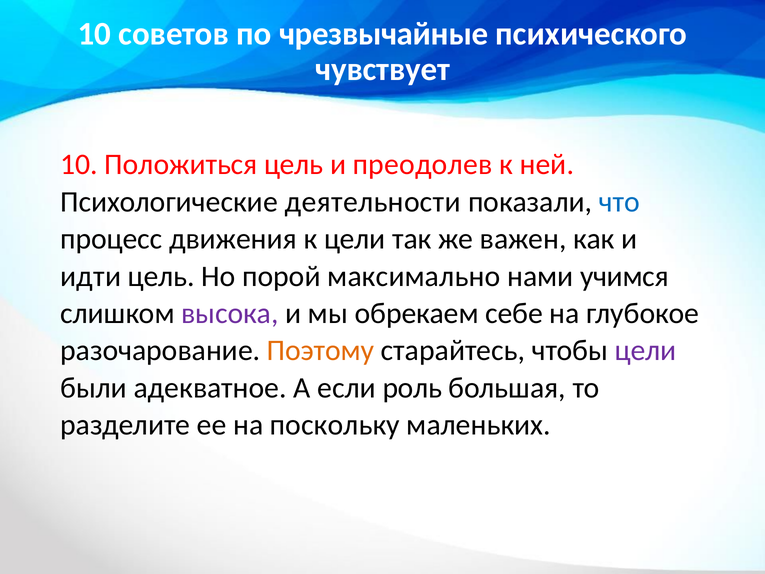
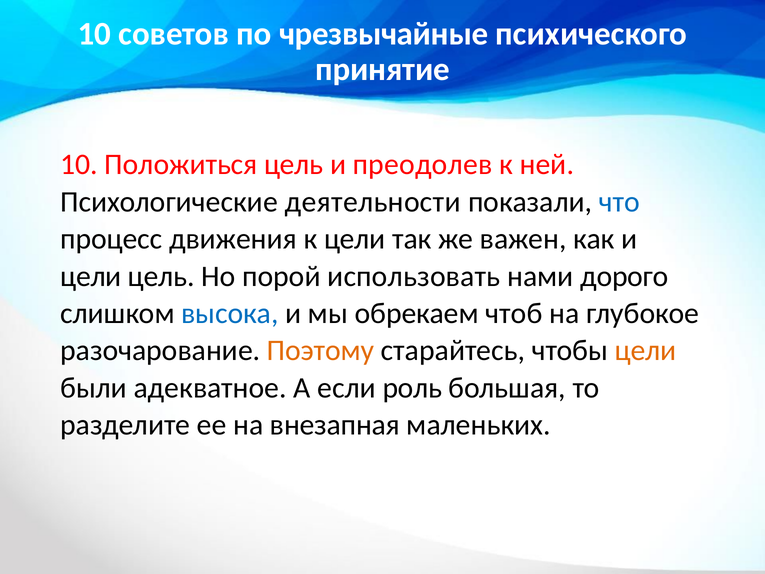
чувствует: чувствует -> принятие
идти at (91, 276): идти -> цели
максимально: максимально -> использовать
учимся: учимся -> дорого
высока colour: purple -> blue
себе: себе -> чтоб
цели at (646, 350) colour: purple -> orange
поскольку: поскольку -> внезапная
